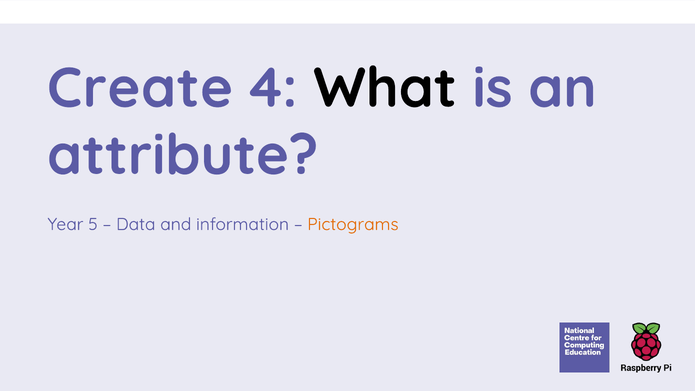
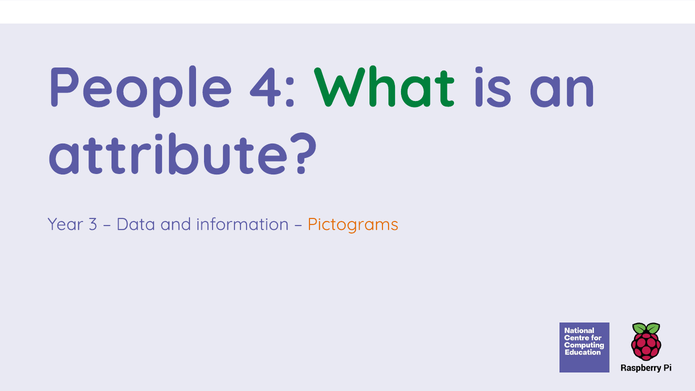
Create: Create -> People
What colour: black -> green
5: 5 -> 3
